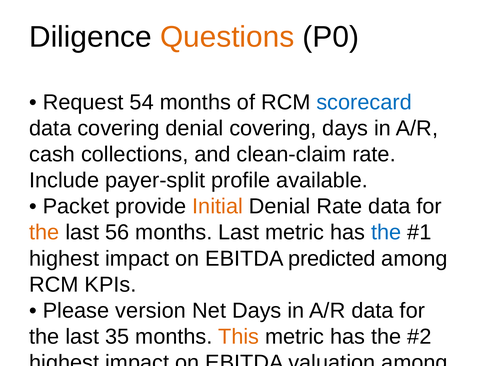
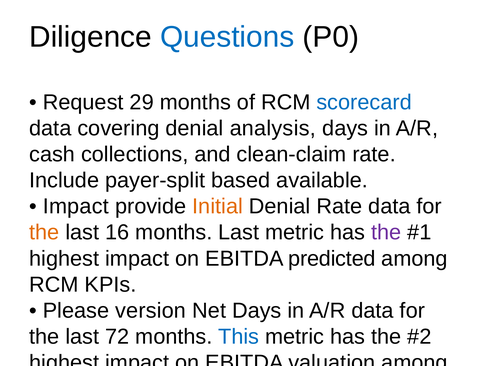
Questions colour: orange -> blue
54: 54 -> 29
denial covering: covering -> analysis
profile: profile -> based
Packet at (76, 206): Packet -> Impact
56: 56 -> 16
the at (386, 233) colour: blue -> purple
35: 35 -> 72
This at (239, 337) colour: orange -> blue
